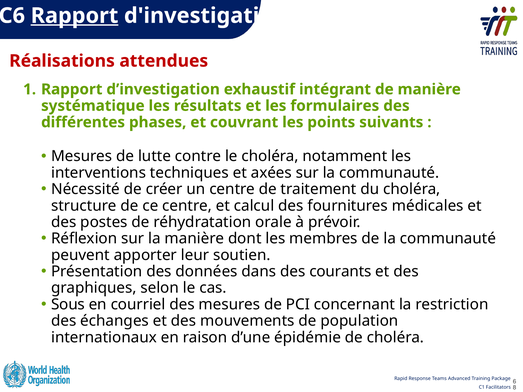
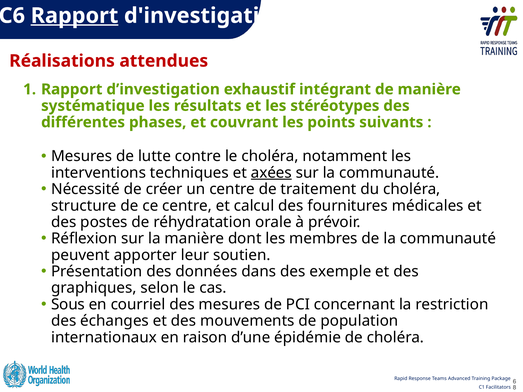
formulaires: formulaires -> stéréotypes
axées underline: none -> present
courants: courants -> exemple
